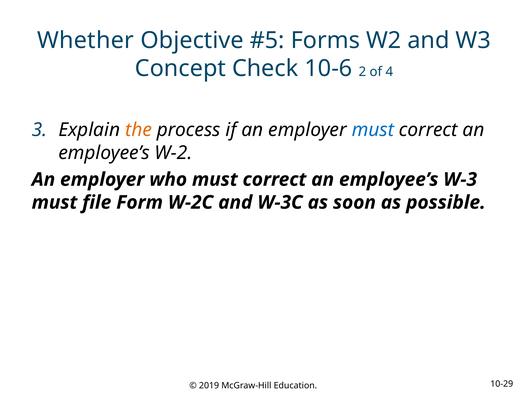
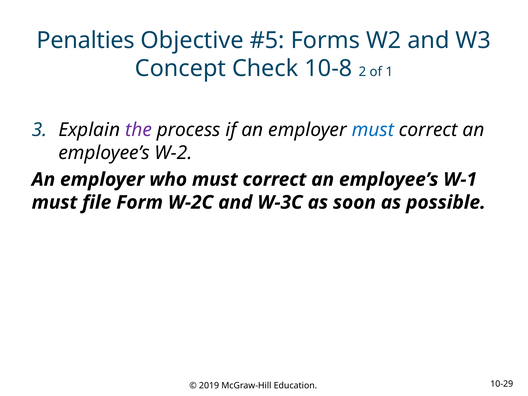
Whether: Whether -> Penalties
10-6: 10-6 -> 10-8
4: 4 -> 1
the colour: orange -> purple
W-3: W-3 -> W-1
